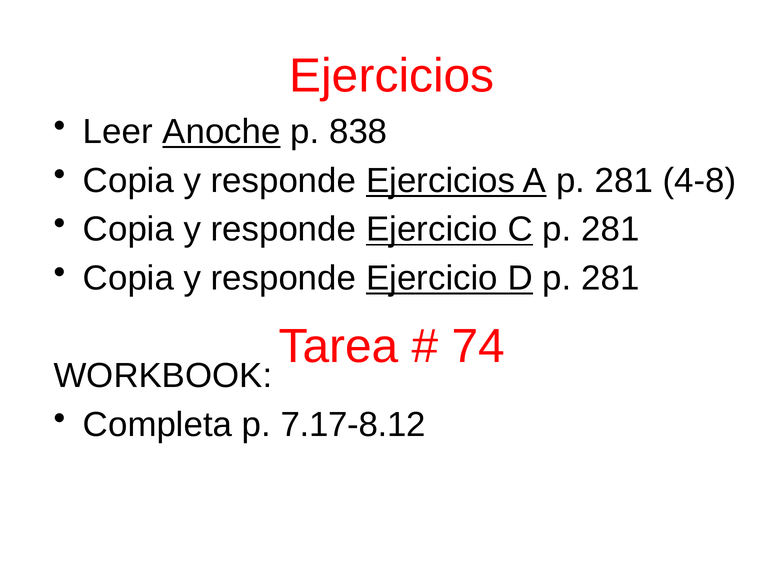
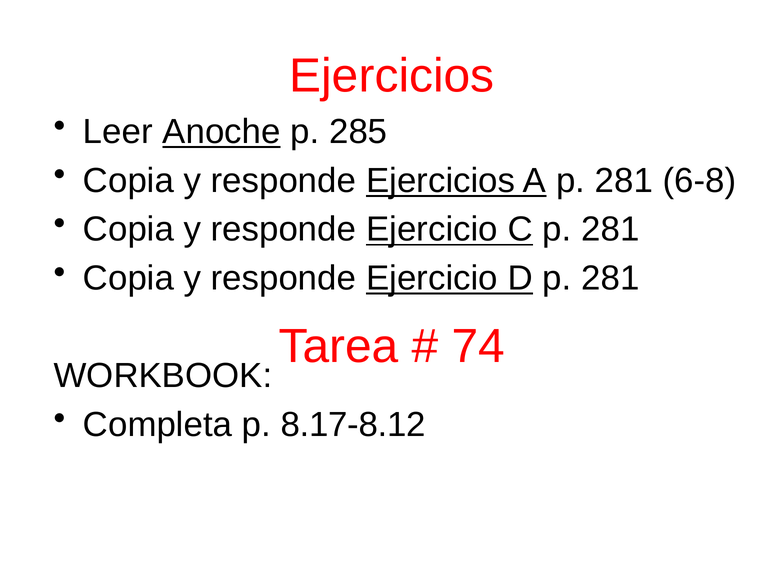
838: 838 -> 285
4-8: 4-8 -> 6-8
7.17-8.12: 7.17-8.12 -> 8.17-8.12
